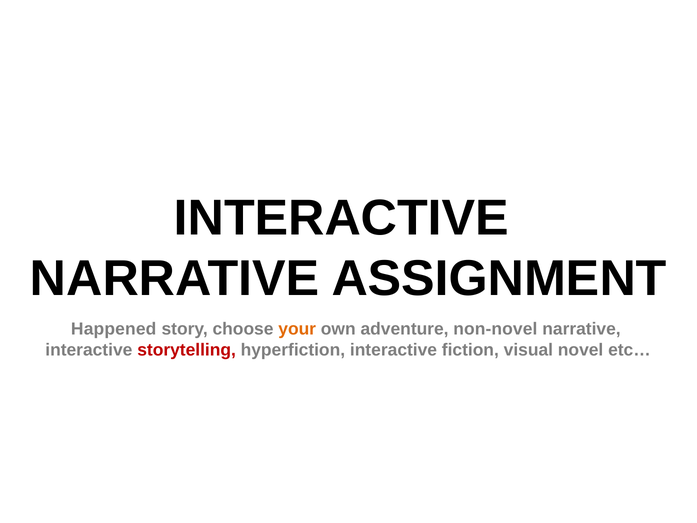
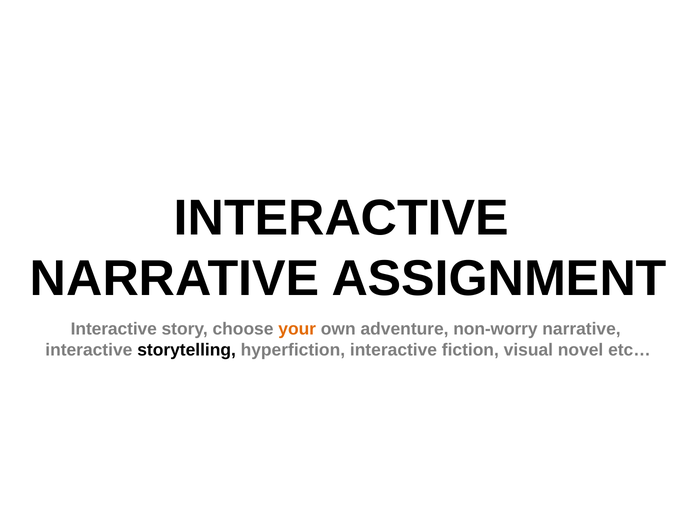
Happened at (114, 329): Happened -> Interactive
non-novel: non-novel -> non-worry
storytelling colour: red -> black
